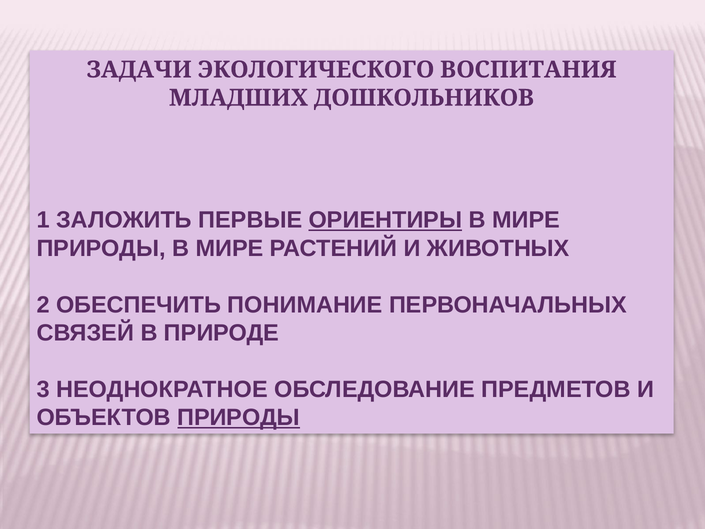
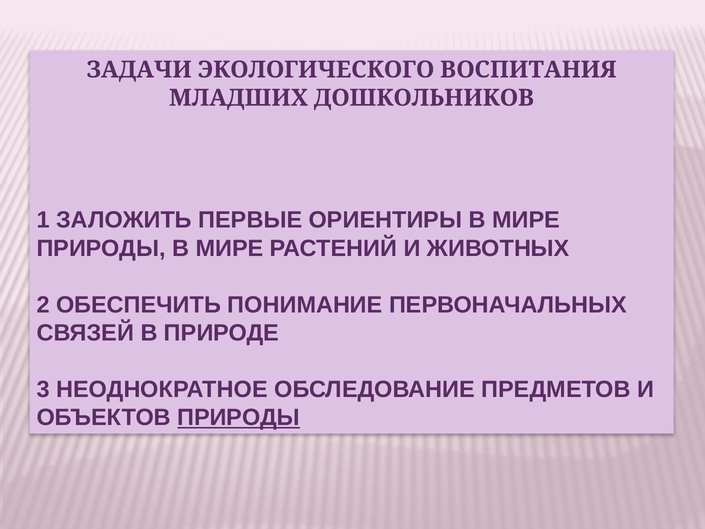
ОРИЕНТИРЫ underline: present -> none
